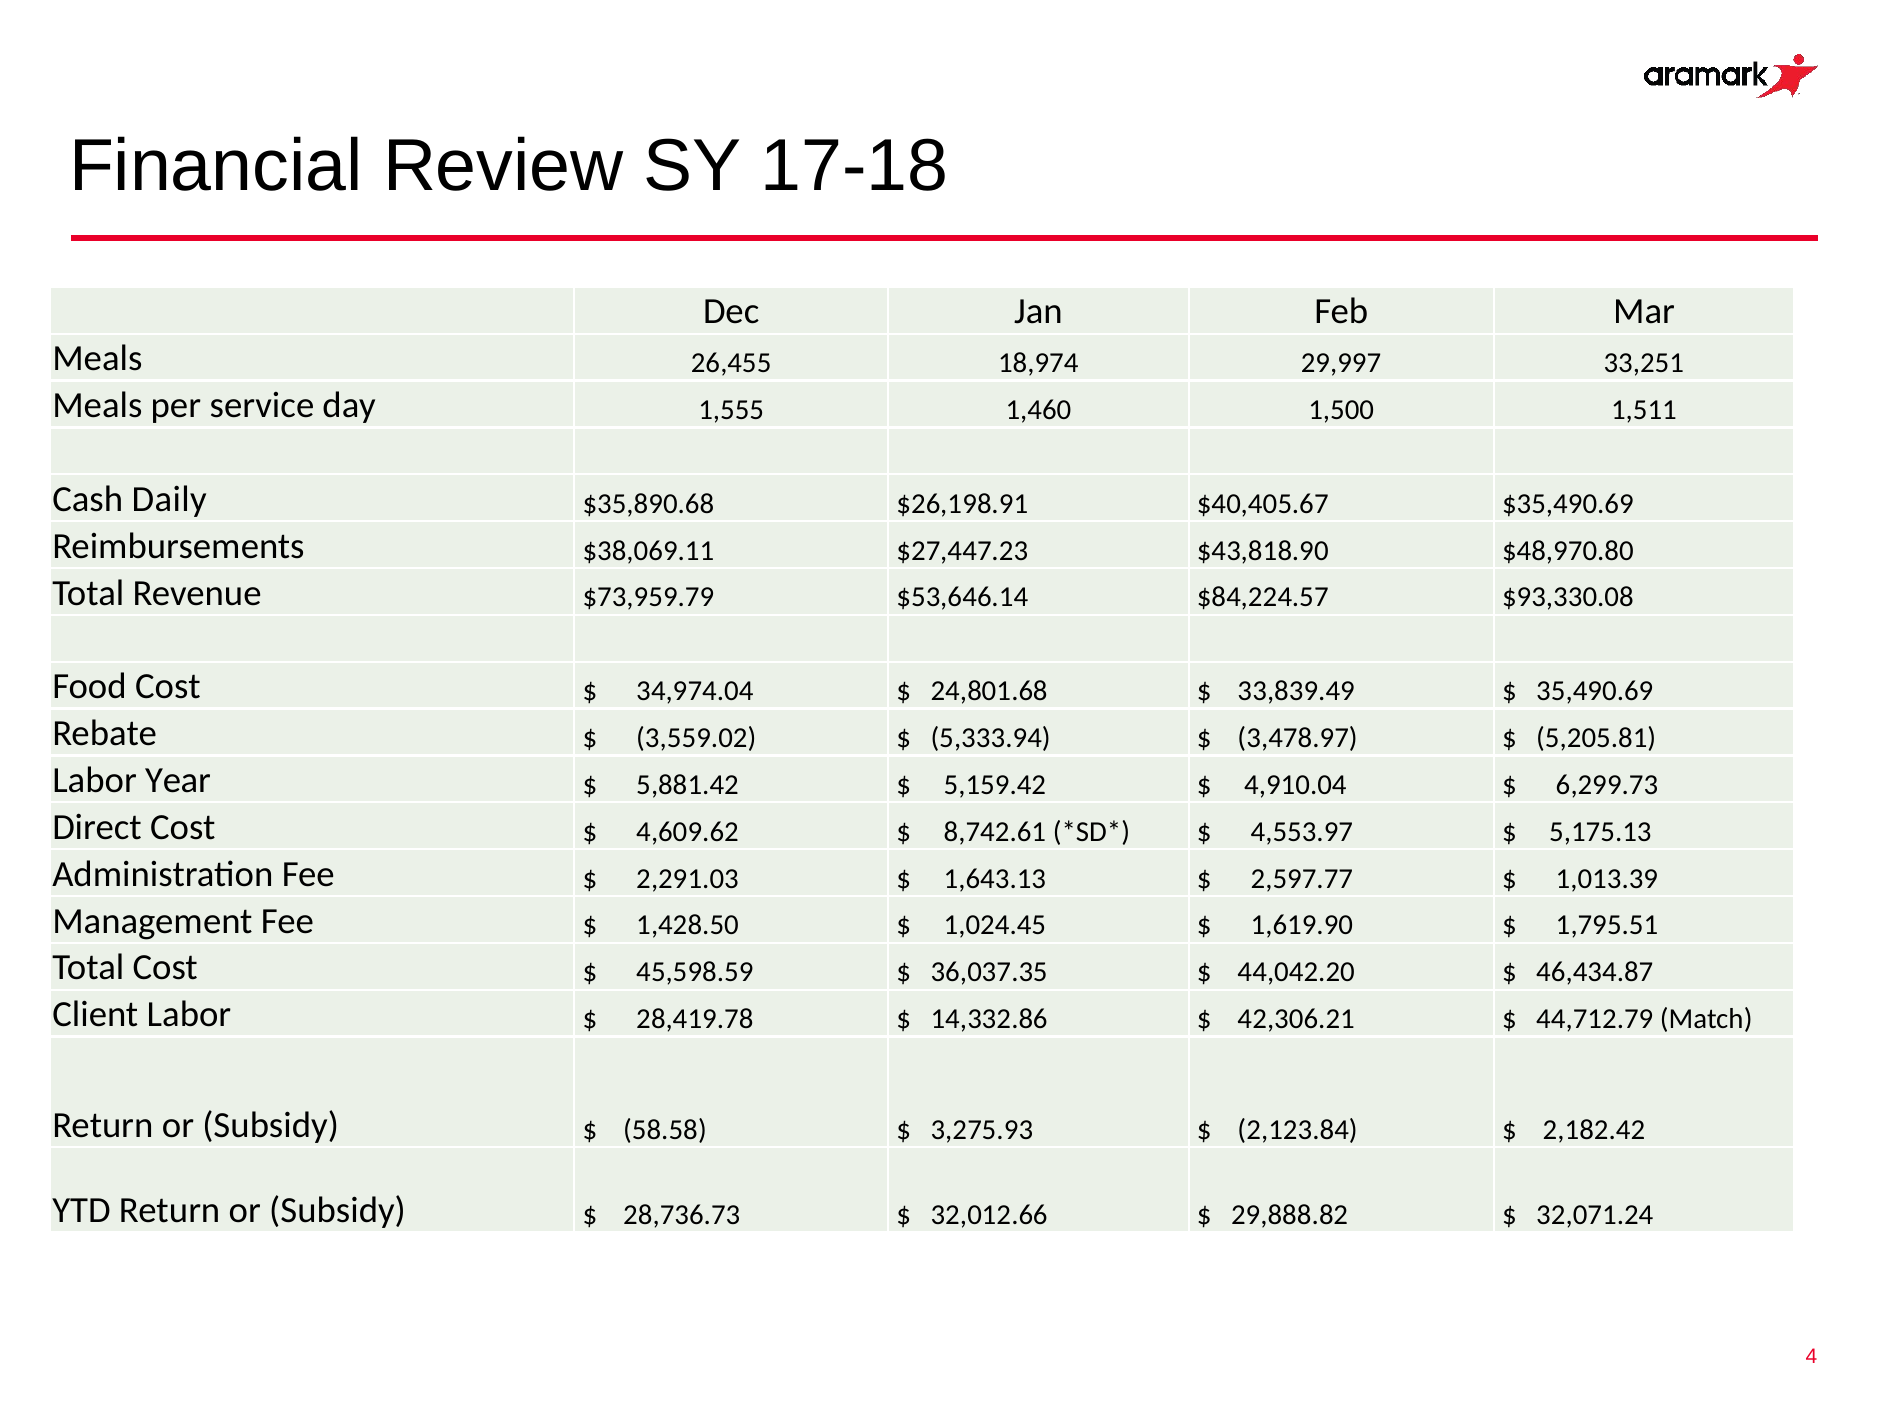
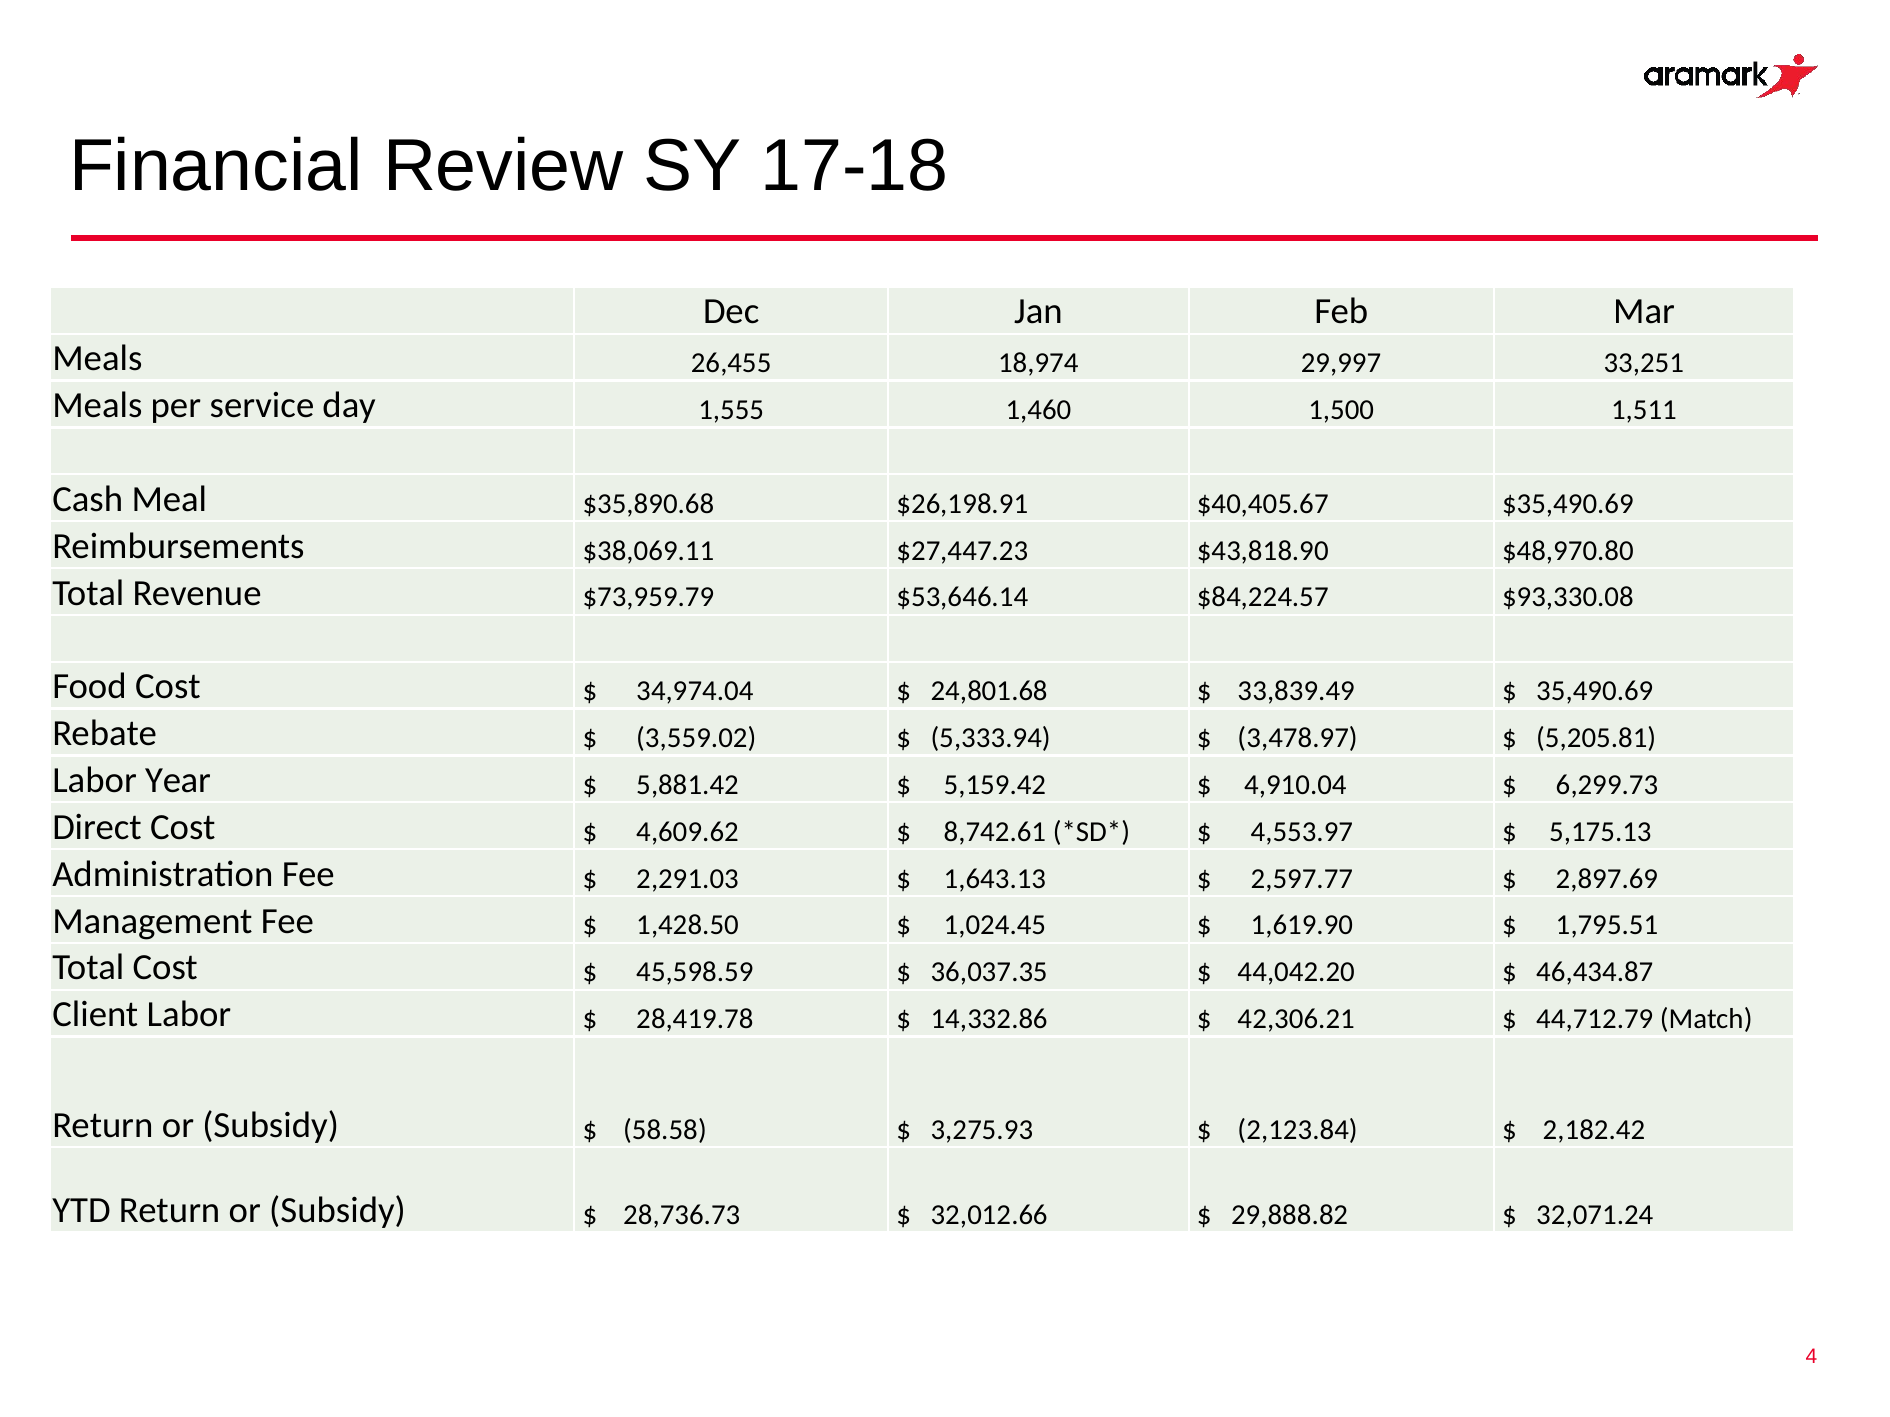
Daily: Daily -> Meal
1,013.39: 1,013.39 -> 2,897.69
